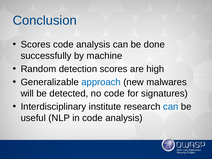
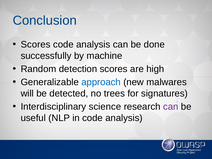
no code: code -> trees
institute: institute -> science
can at (171, 107) colour: blue -> purple
